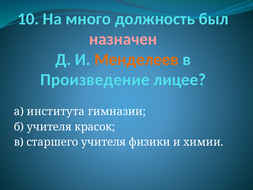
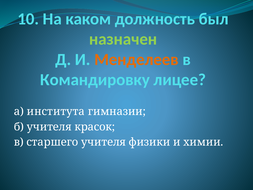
много: много -> каком
назначен colour: pink -> light green
Произведение: Произведение -> Командировку
